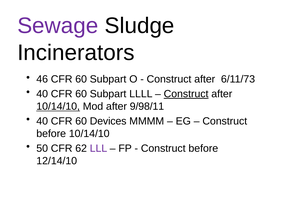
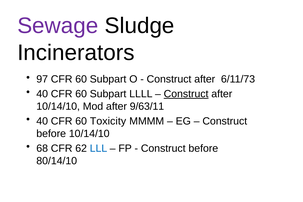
46: 46 -> 97
10/14/10 at (58, 107) underline: present -> none
9/98/11: 9/98/11 -> 9/63/11
Devices: Devices -> Toxicity
50: 50 -> 68
LLL colour: purple -> blue
12/14/10: 12/14/10 -> 80/14/10
